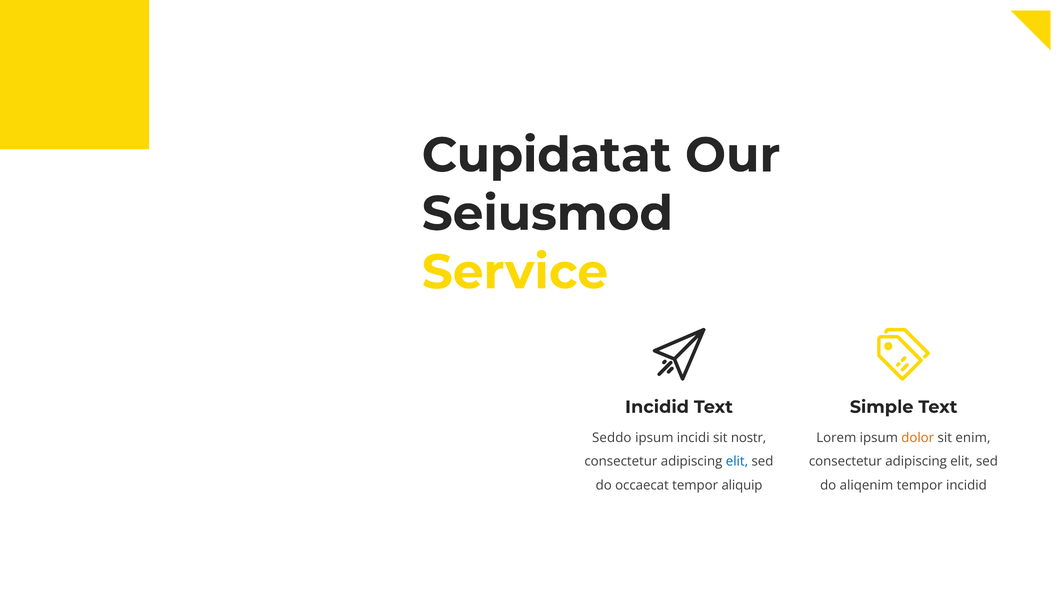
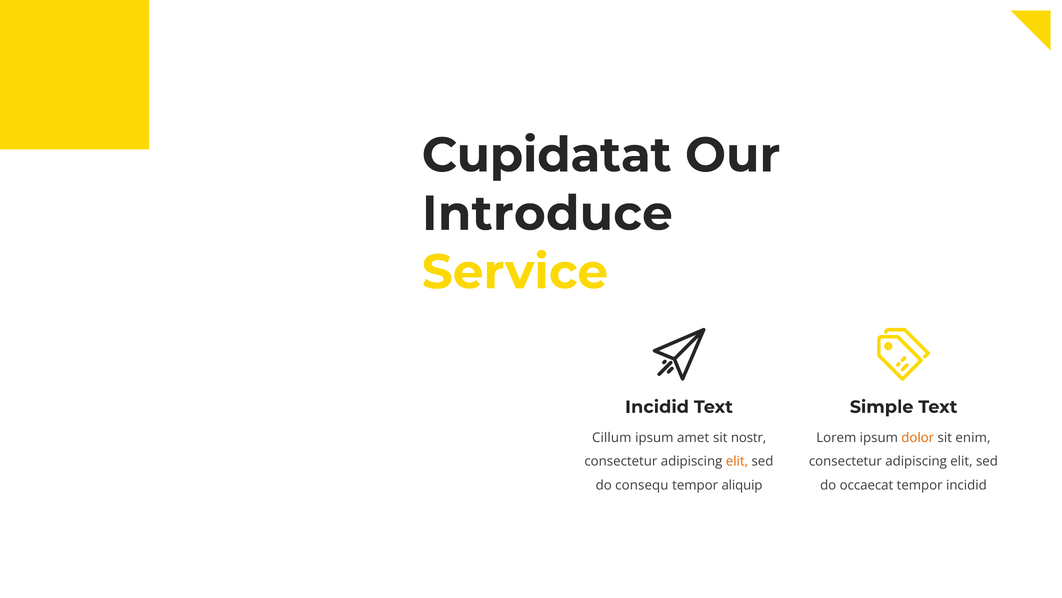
Seiusmod: Seiusmod -> Introduce
Seddo: Seddo -> Cillum
incidi: incidi -> amet
elit at (737, 461) colour: blue -> orange
occaecat: occaecat -> consequ
aliqenim: aliqenim -> occaecat
